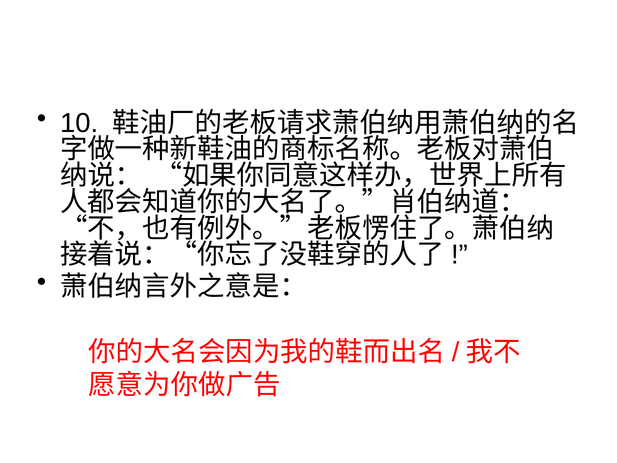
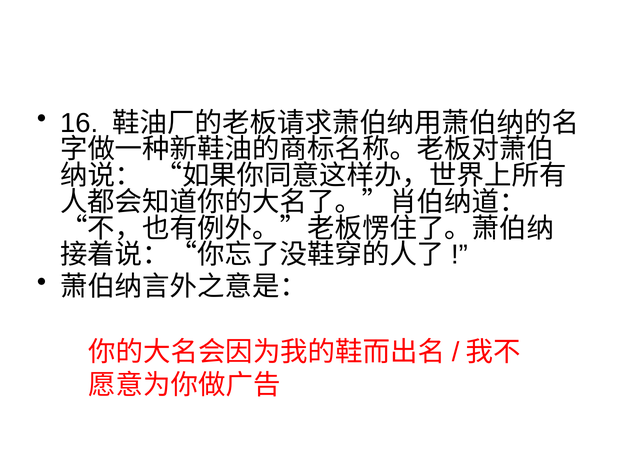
10: 10 -> 16
